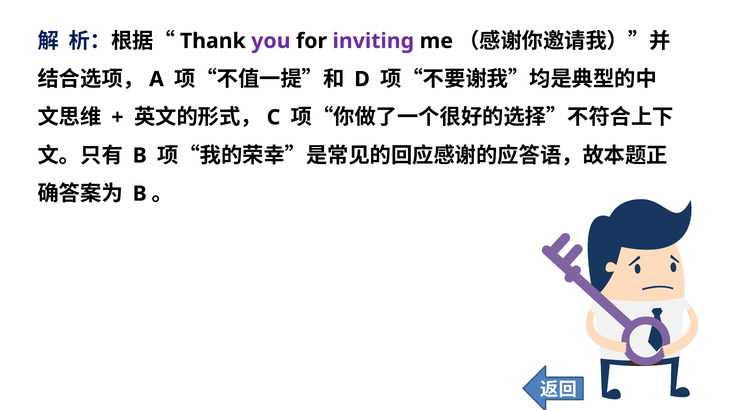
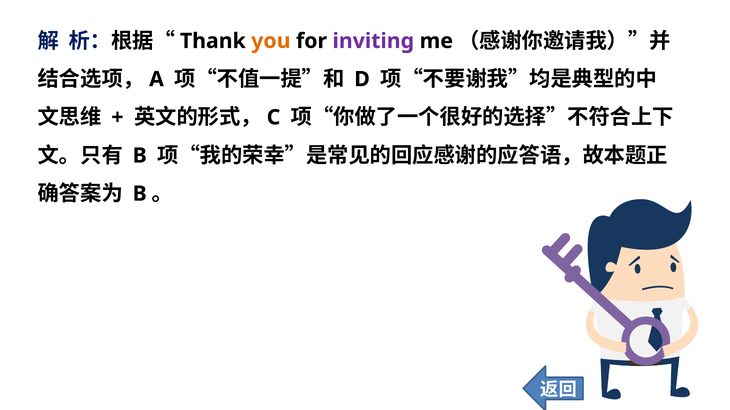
you colour: purple -> orange
